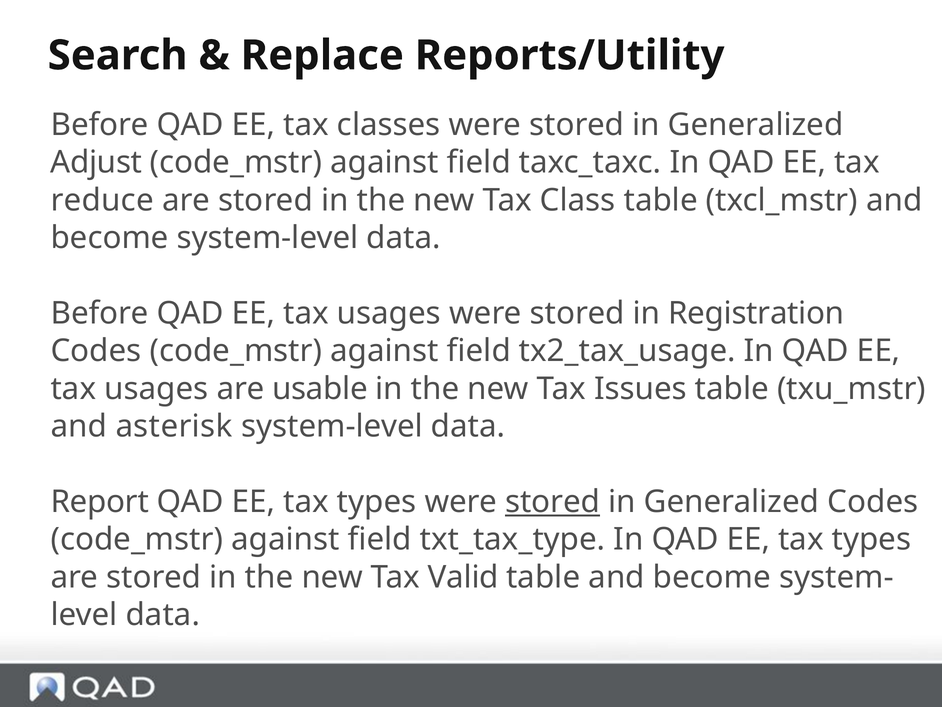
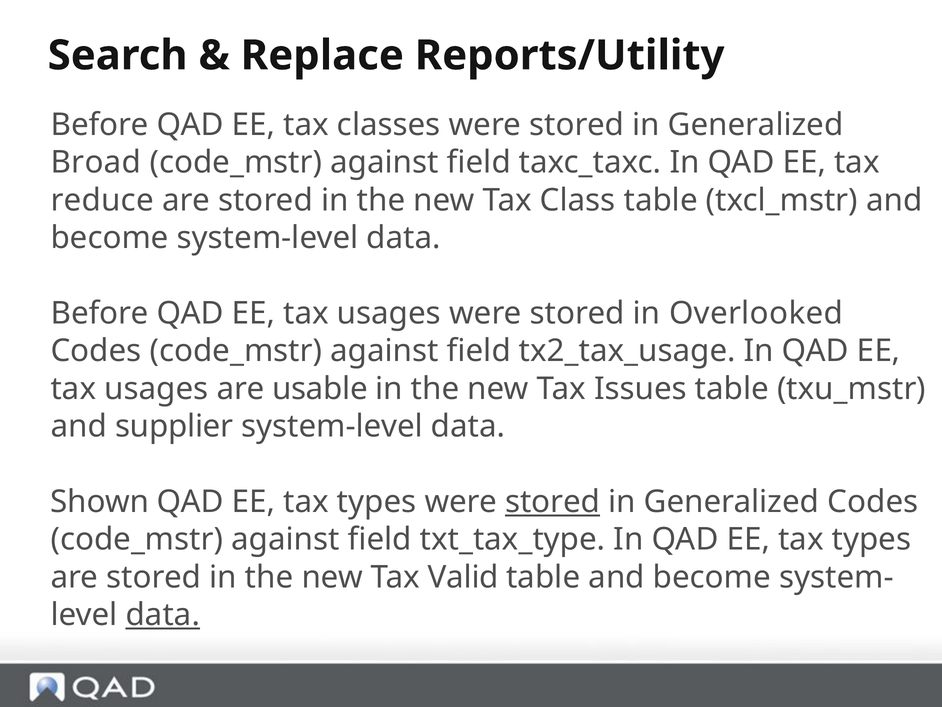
Adjust: Adjust -> Broad
Registration: Registration -> Overlooked
asterisk: asterisk -> supplier
Report: Report -> Shown
data at (163, 615) underline: none -> present
